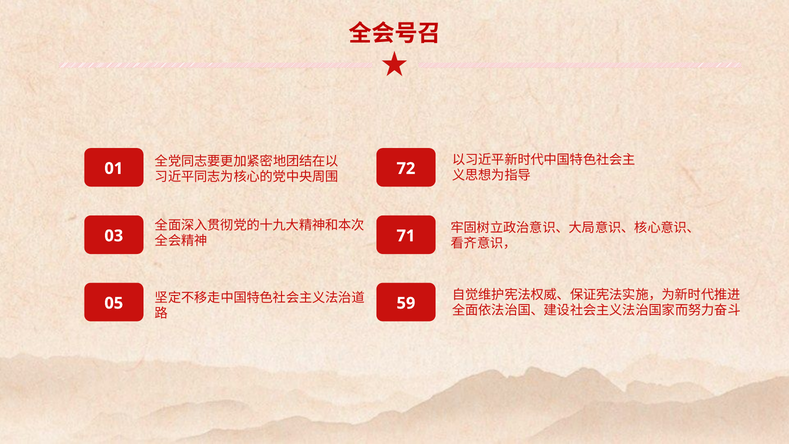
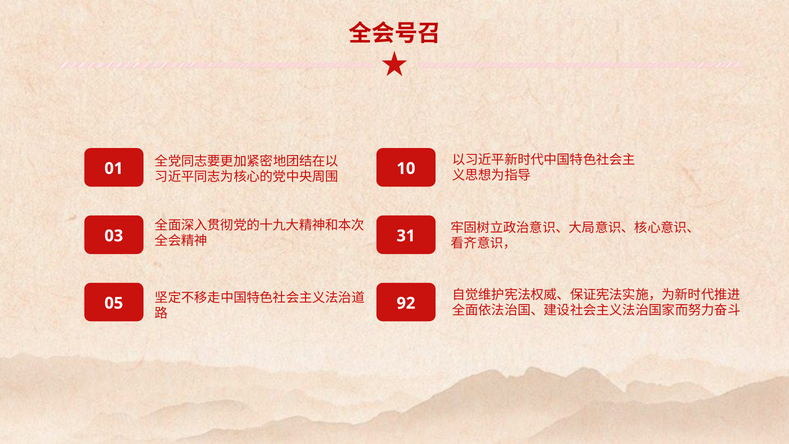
72: 72 -> 10
71: 71 -> 31
59: 59 -> 92
